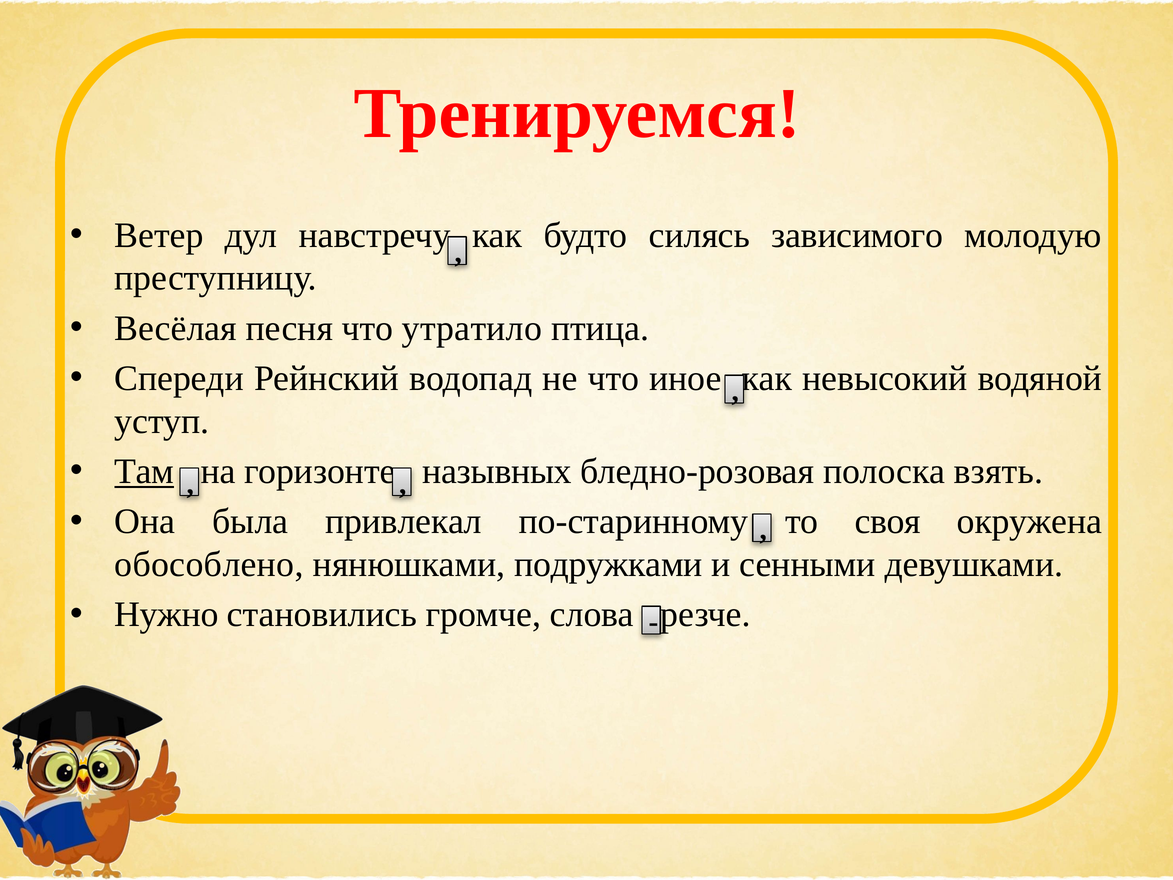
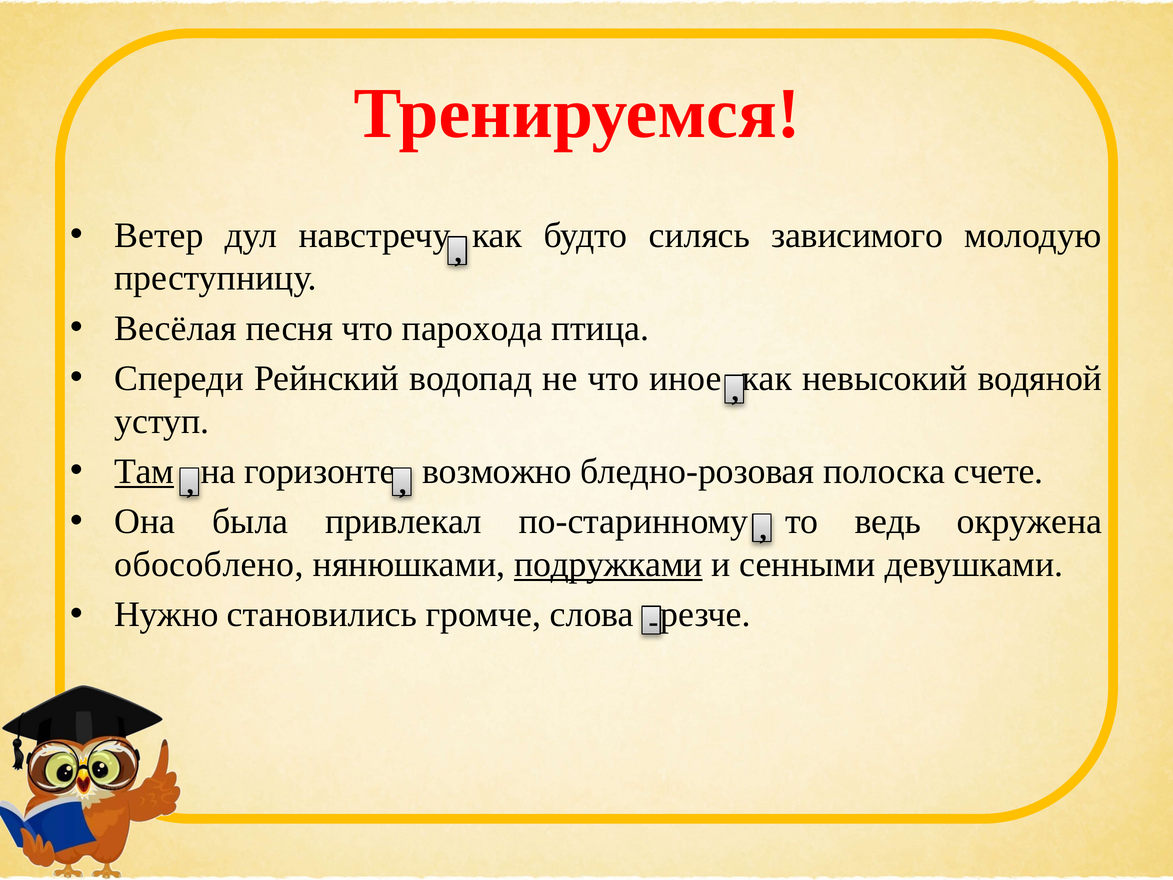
утратило: утратило -> парохода
назывных: назывных -> возможно
взять: взять -> счете
своя: своя -> ведь
подружками underline: none -> present
